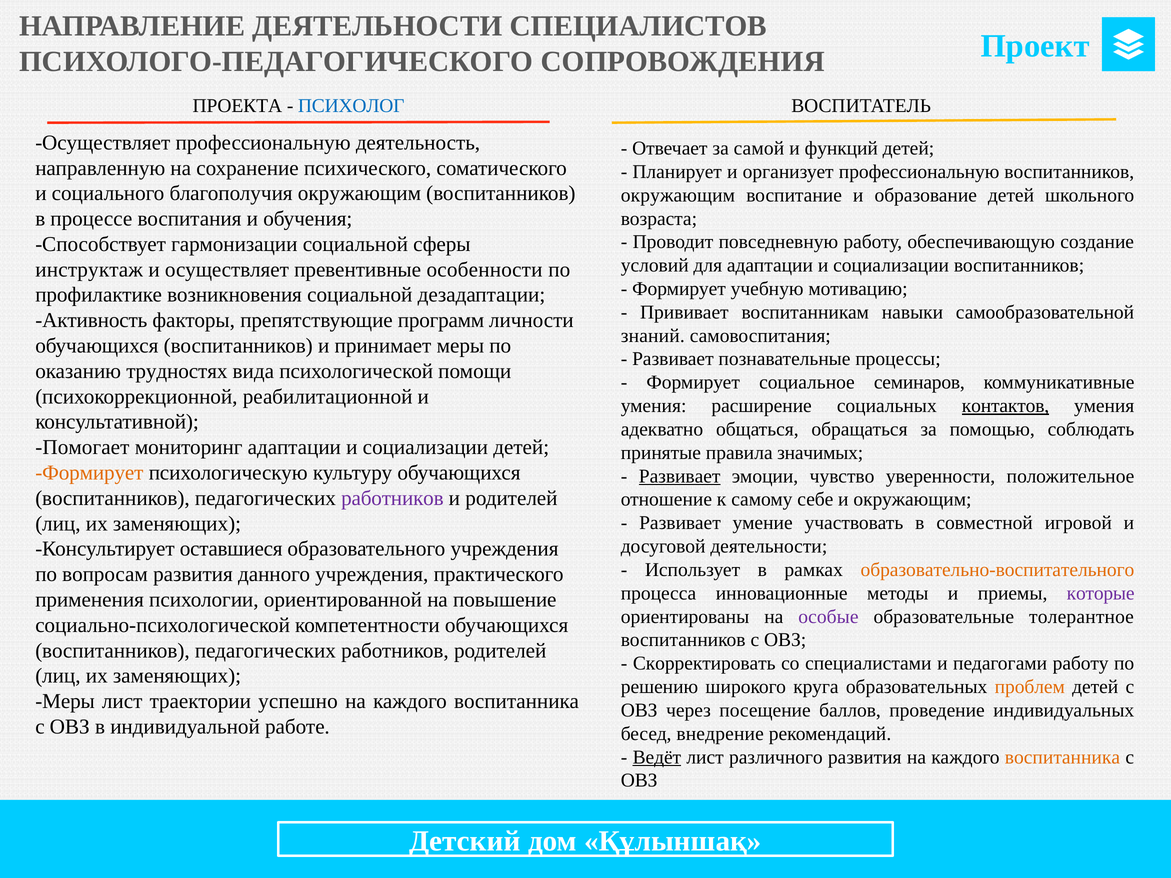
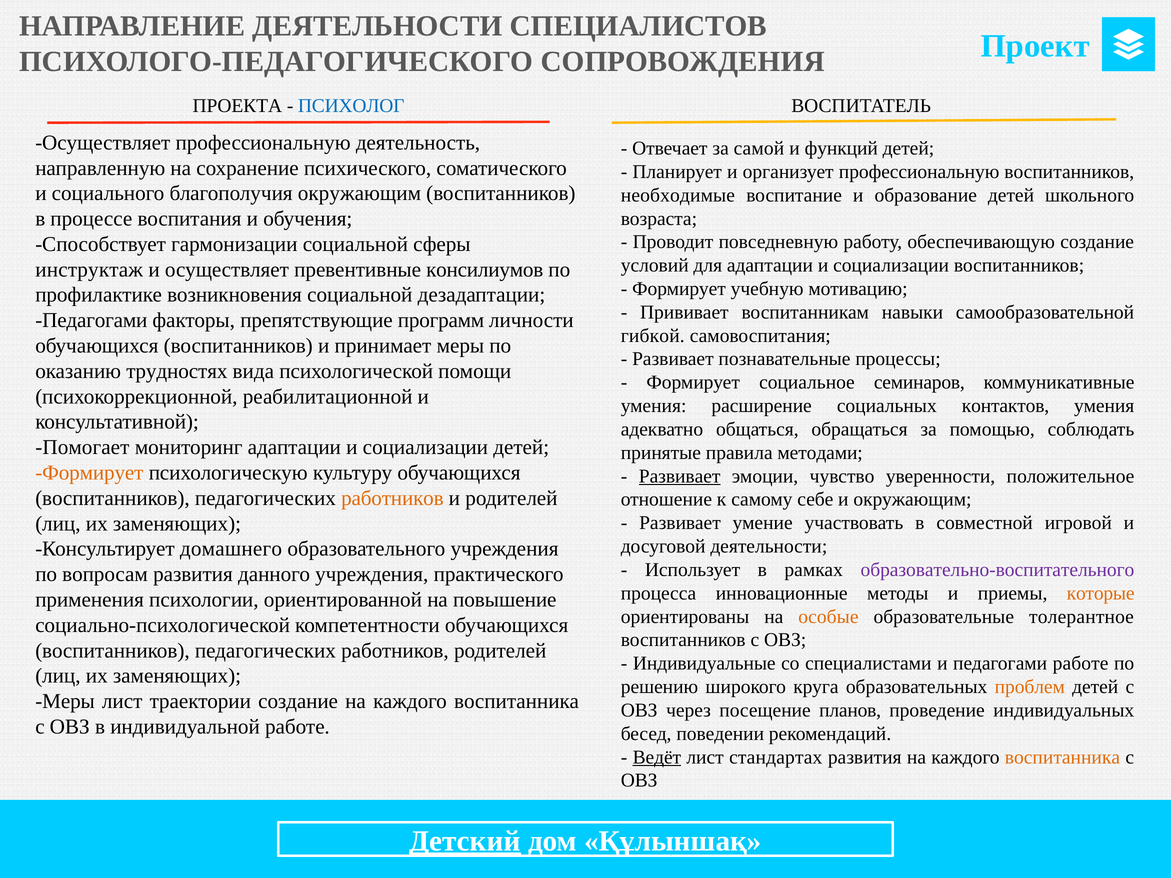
окружающим at (678, 195): окружающим -> необходимые
особенности: особенности -> консилиумов
Активность at (91, 320): Активность -> Педагогами
знаний: знаний -> гибкой
контактов underline: present -> none
значимых: значимых -> методами
работников at (392, 498) colour: purple -> orange
оставшиеся: оставшиеся -> домашнего
образовательно-воспитательного colour: orange -> purple
которые colour: purple -> orange
особые colour: purple -> orange
Скорректировать: Скорректировать -> Индивидуальные
педагогами работу: работу -> работе
траектории успешно: успешно -> создание
баллов: баллов -> планов
внедрение: внедрение -> поведении
различного: различного -> стандартах
Детский underline: none -> present
